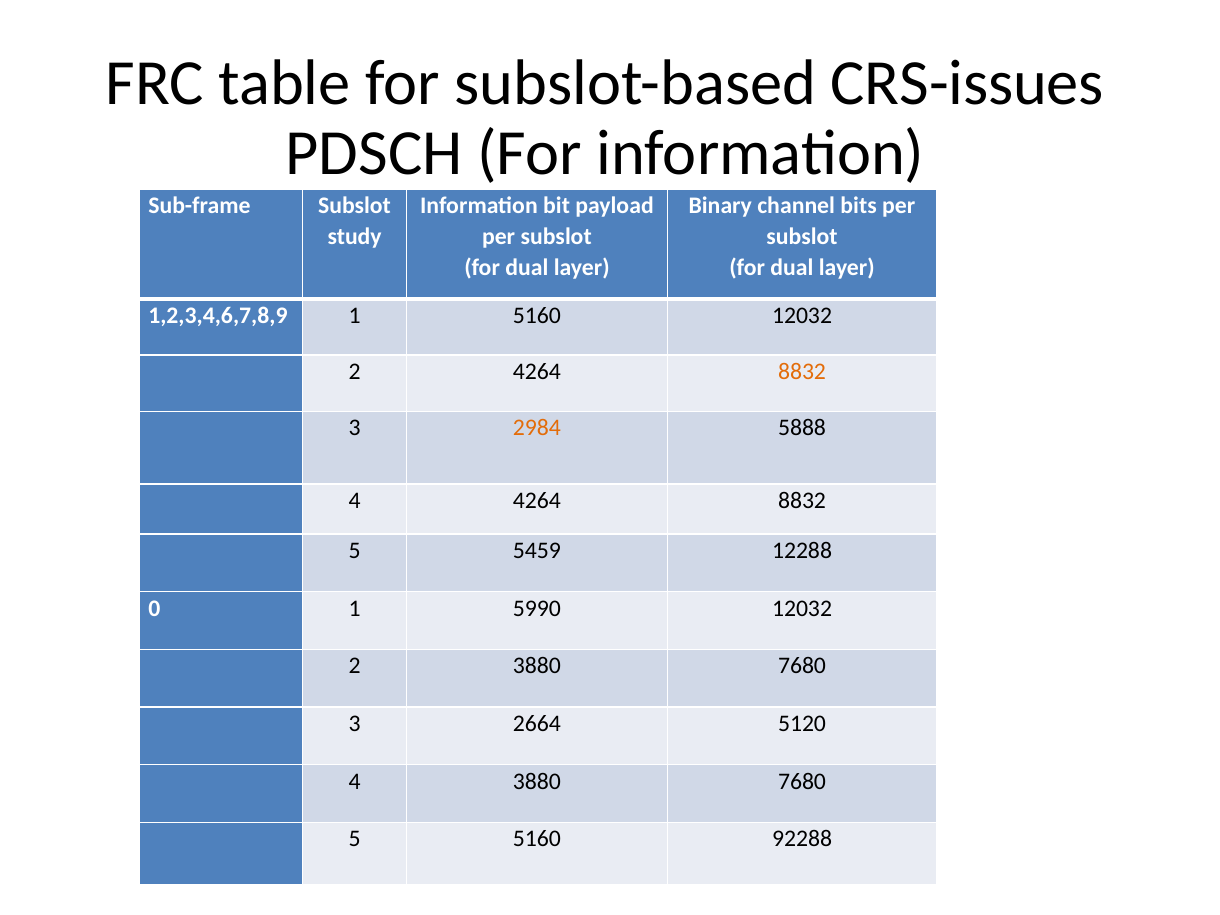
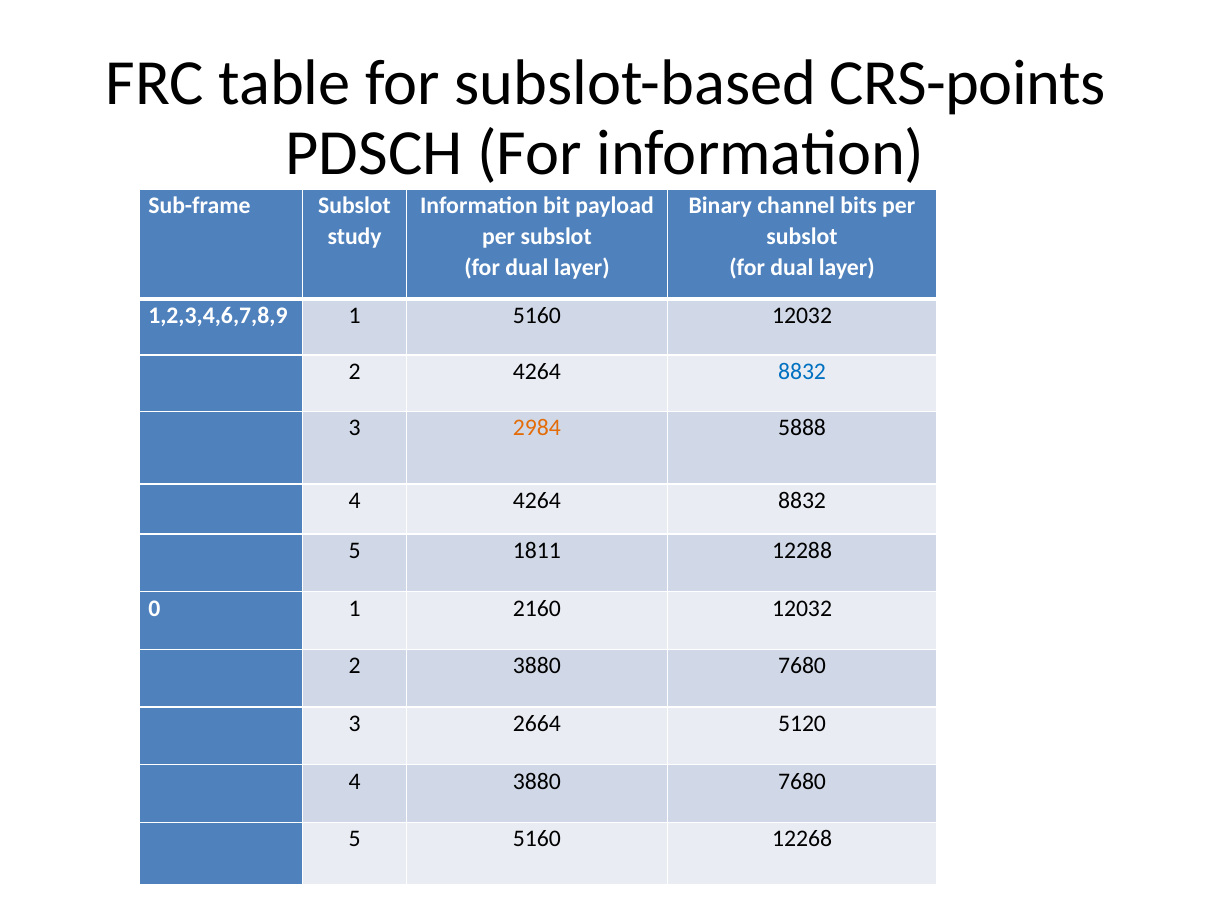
CRS-issues: CRS-issues -> CRS-points
8832 at (802, 372) colour: orange -> blue
5459: 5459 -> 1811
5990: 5990 -> 2160
92288: 92288 -> 12268
